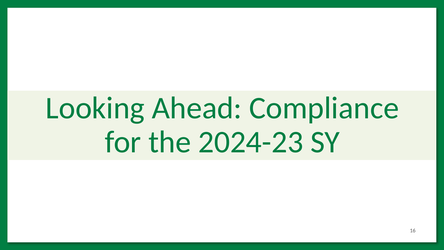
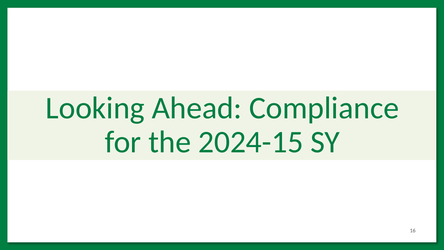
2024-23: 2024-23 -> 2024-15
